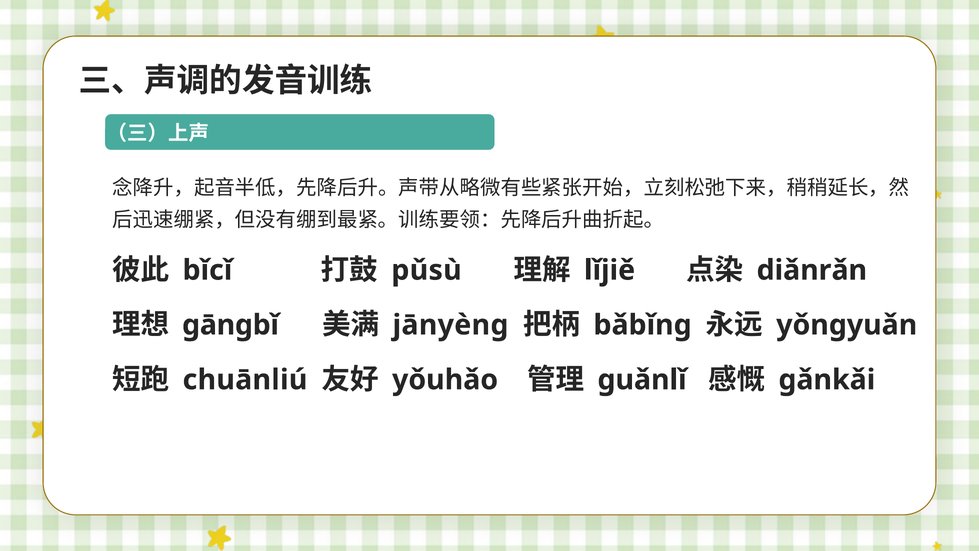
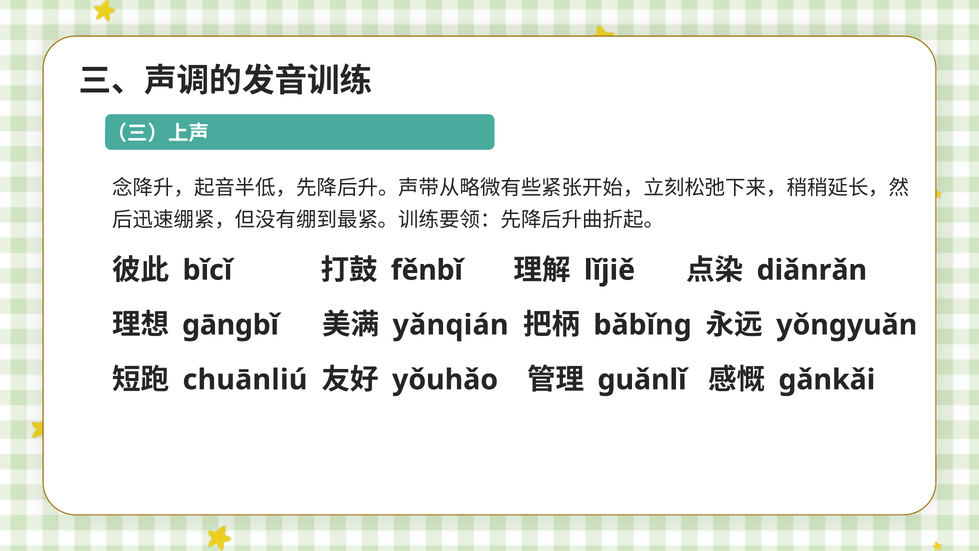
pǔsù: pǔsù -> fěnbǐ
jānyèng: jānyèng -> yǎnqián
